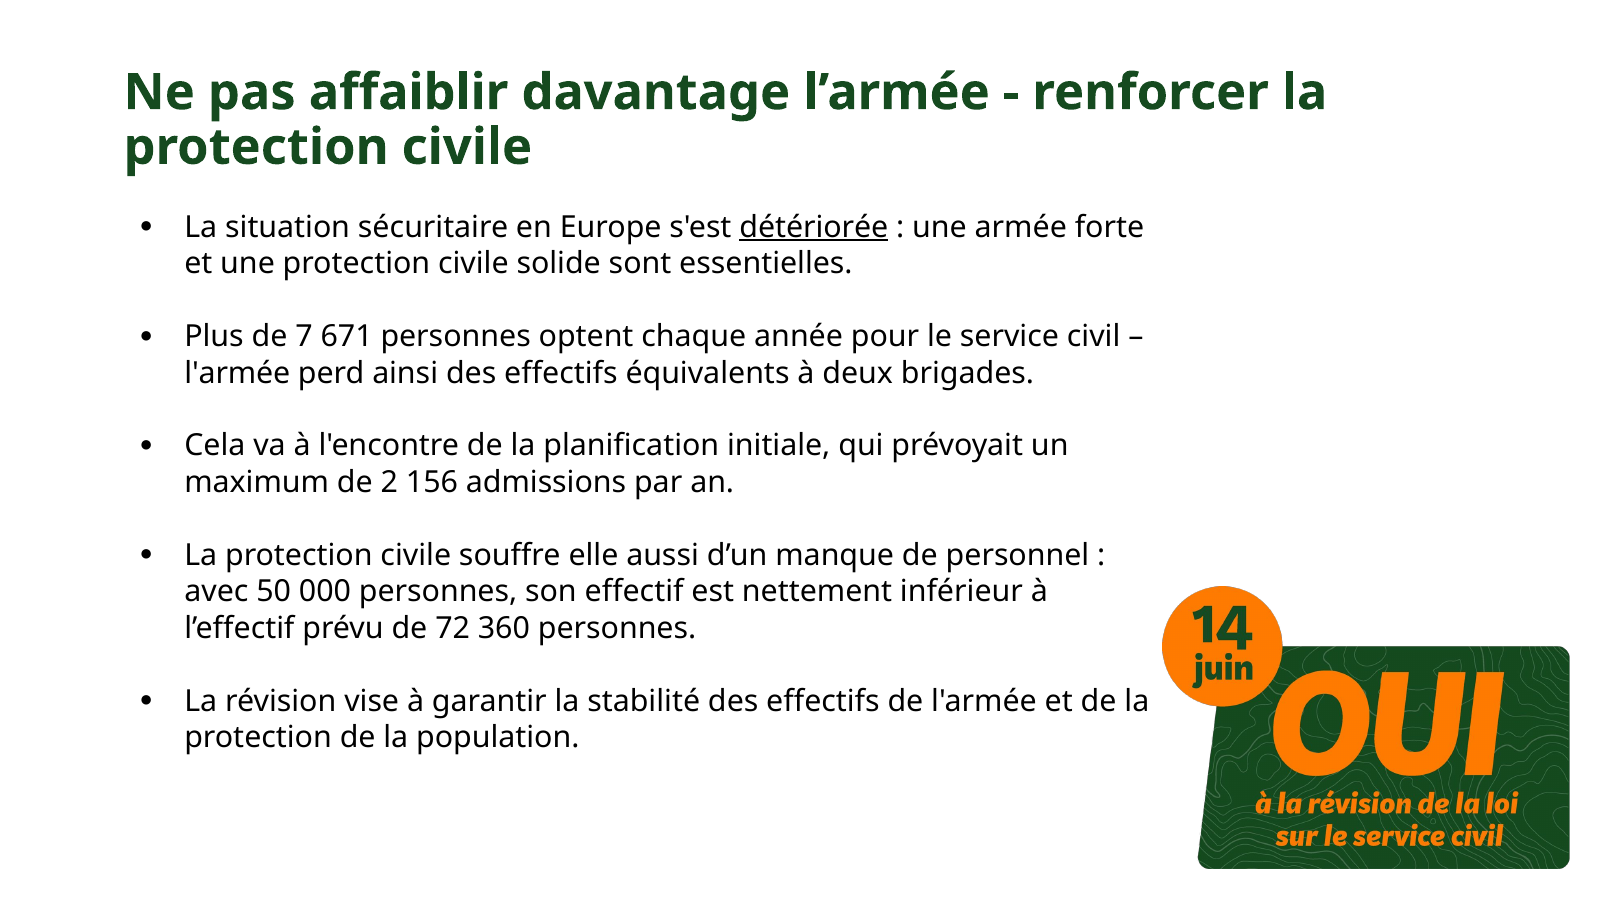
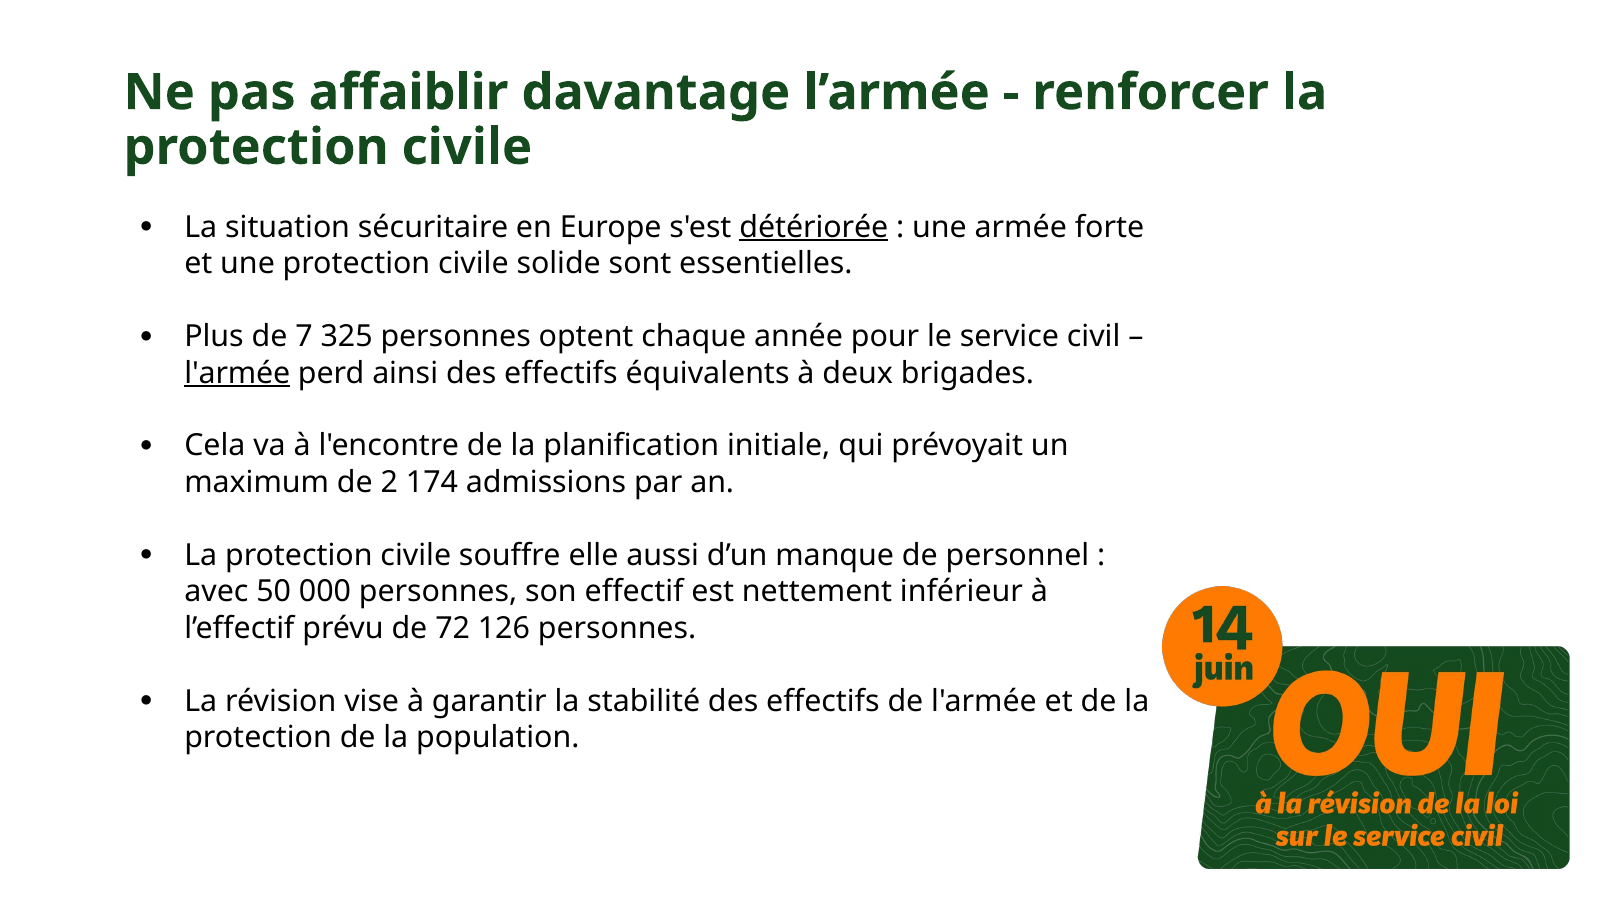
671: 671 -> 325
l'armée at (237, 373) underline: none -> present
156: 156 -> 174
360: 360 -> 126
